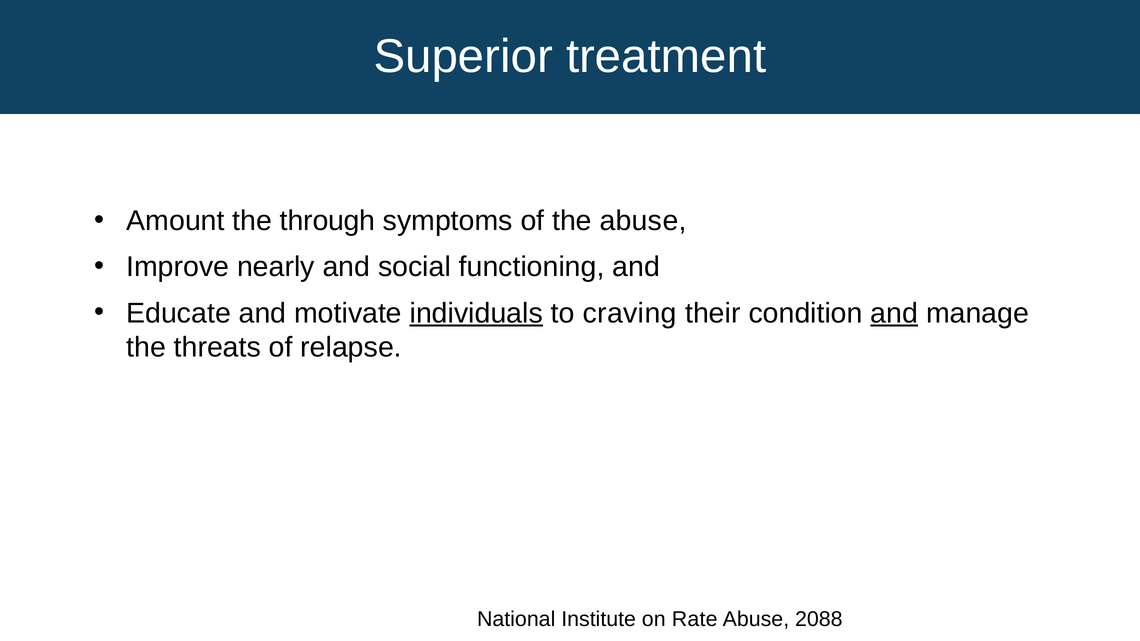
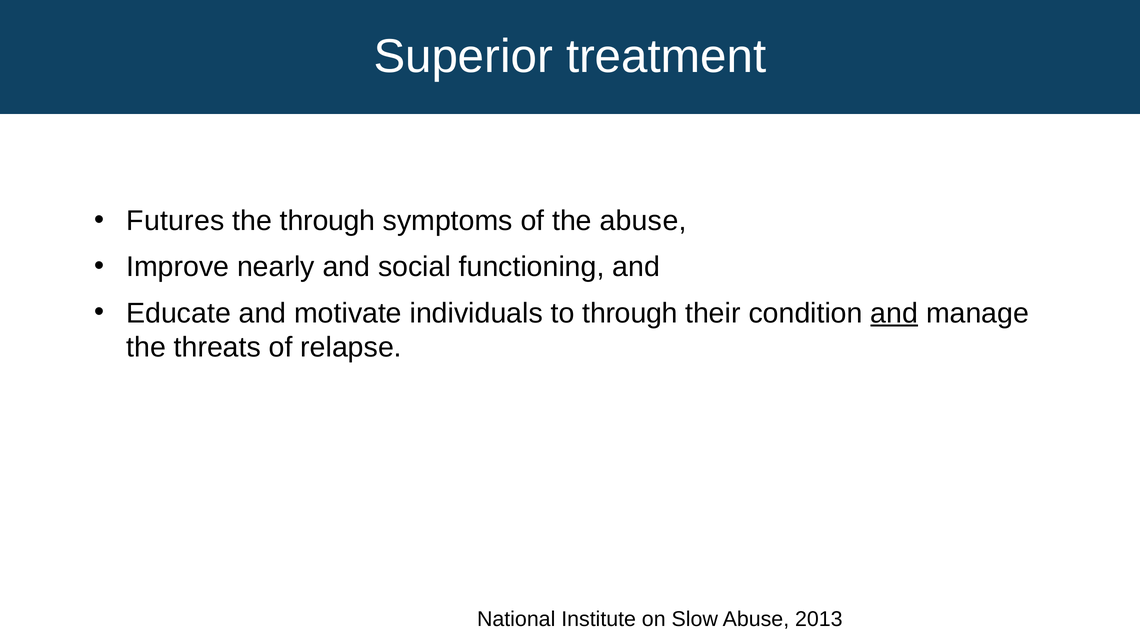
Amount: Amount -> Futures
individuals underline: present -> none
to craving: craving -> through
Rate: Rate -> Slow
2088: 2088 -> 2013
